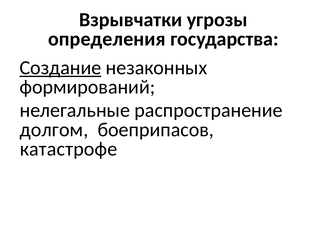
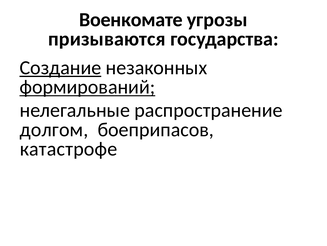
Взрывчатки: Взрывчатки -> Военкомате
определения: определения -> призываются
формирований underline: none -> present
